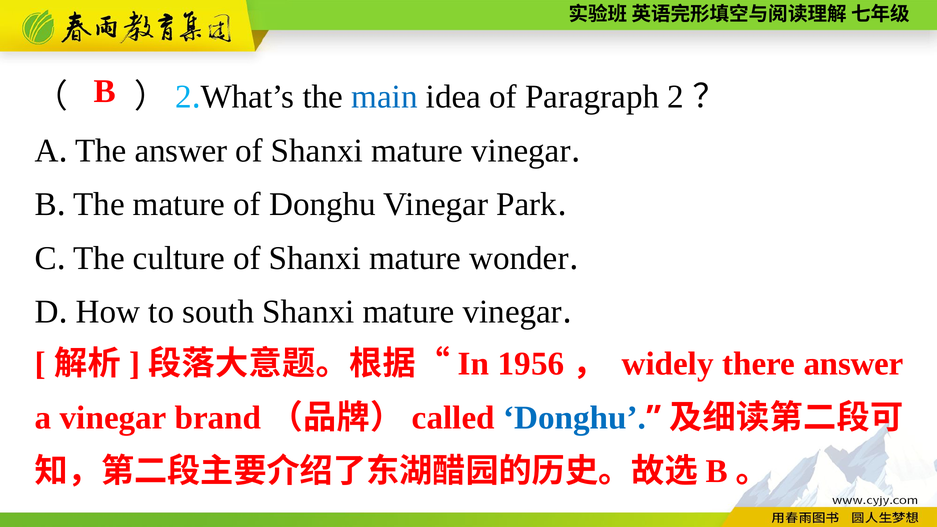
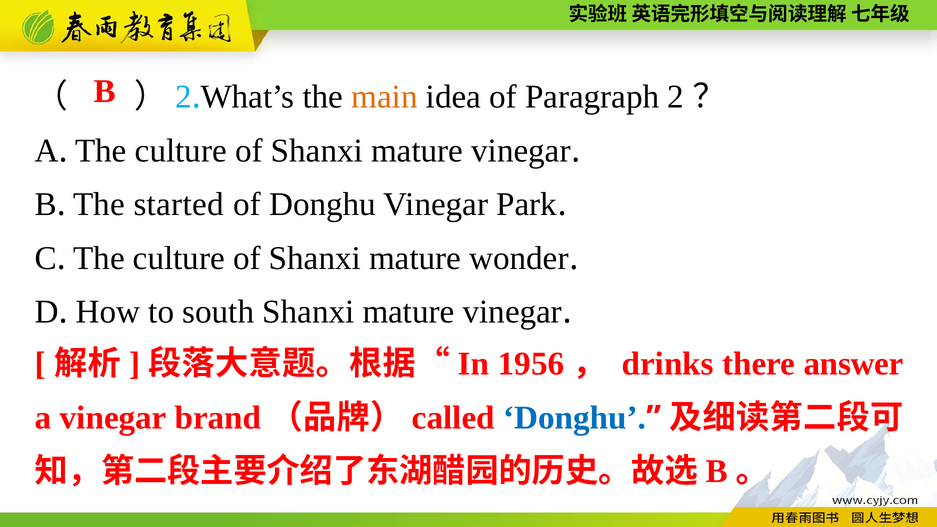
main colour: blue -> orange
answer at (181, 151): answer -> culture
The mature: mature -> started
widely: widely -> drinks
